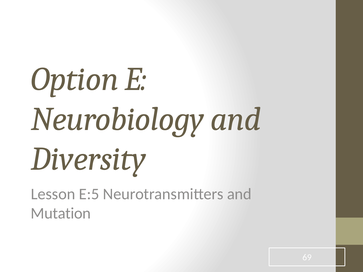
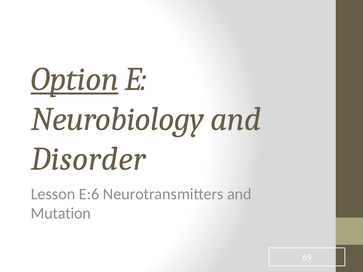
Option underline: none -> present
Diversity: Diversity -> Disorder
E:5: E:5 -> E:6
